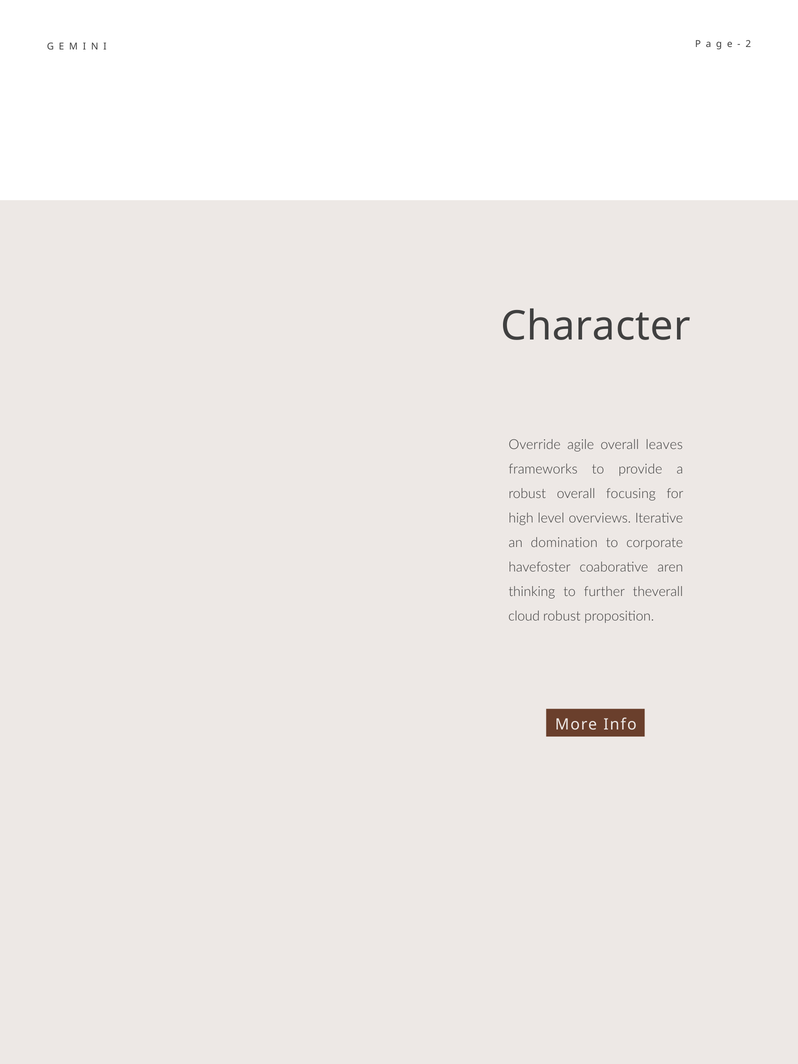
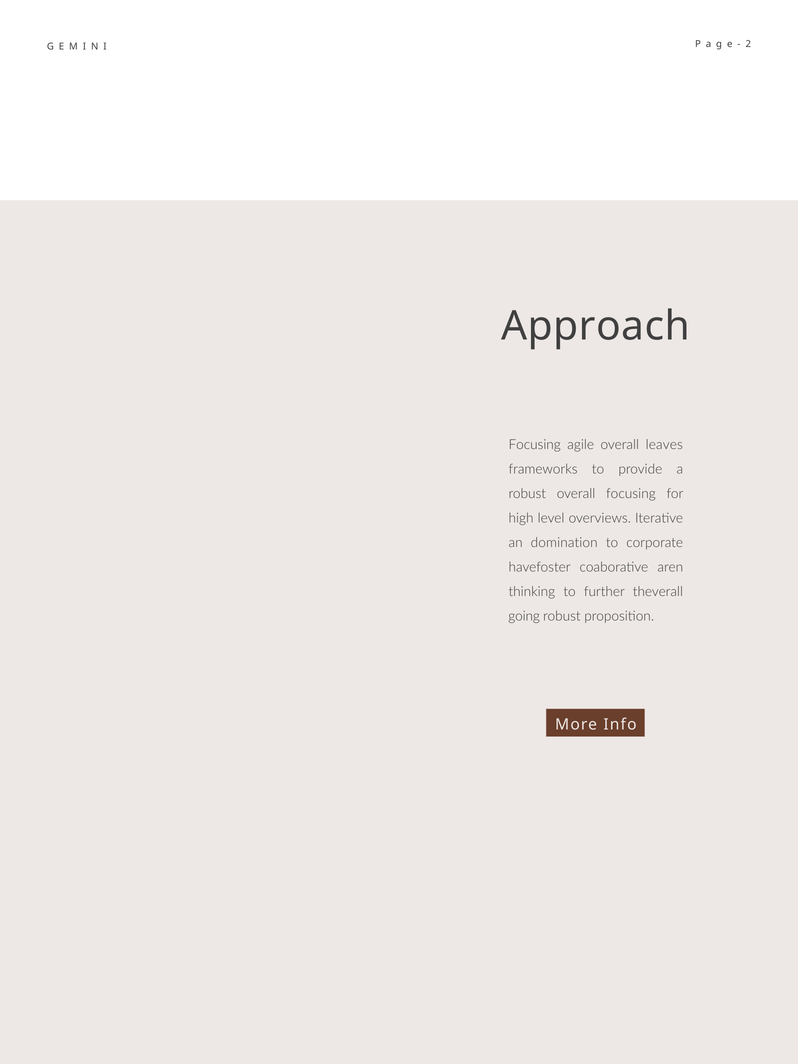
Character: Character -> Approach
Override at (535, 445): Override -> Focusing
cloud: cloud -> going
